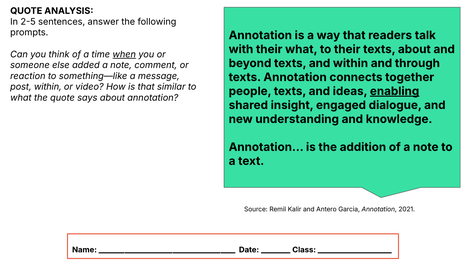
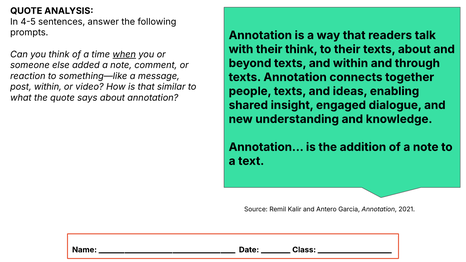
2-5: 2-5 -> 4-5
their what: what -> think
enabling underline: present -> none
